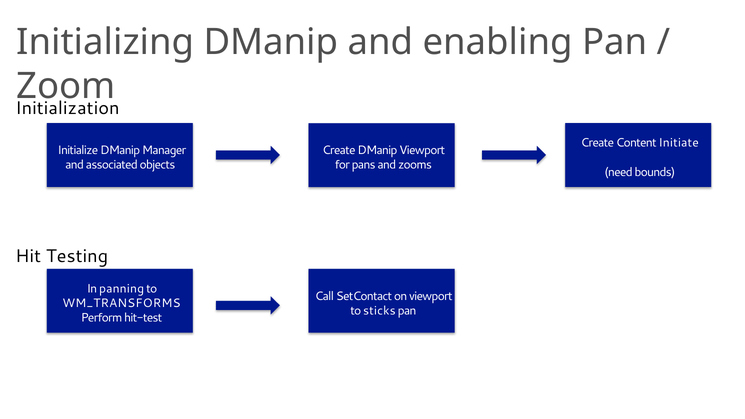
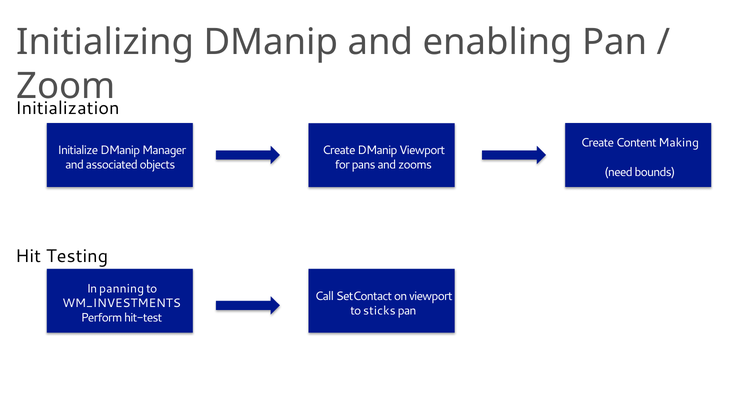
Initiate: Initiate -> Making
WM_TRANSFORMS: WM_TRANSFORMS -> WM_INVESTMENTS
